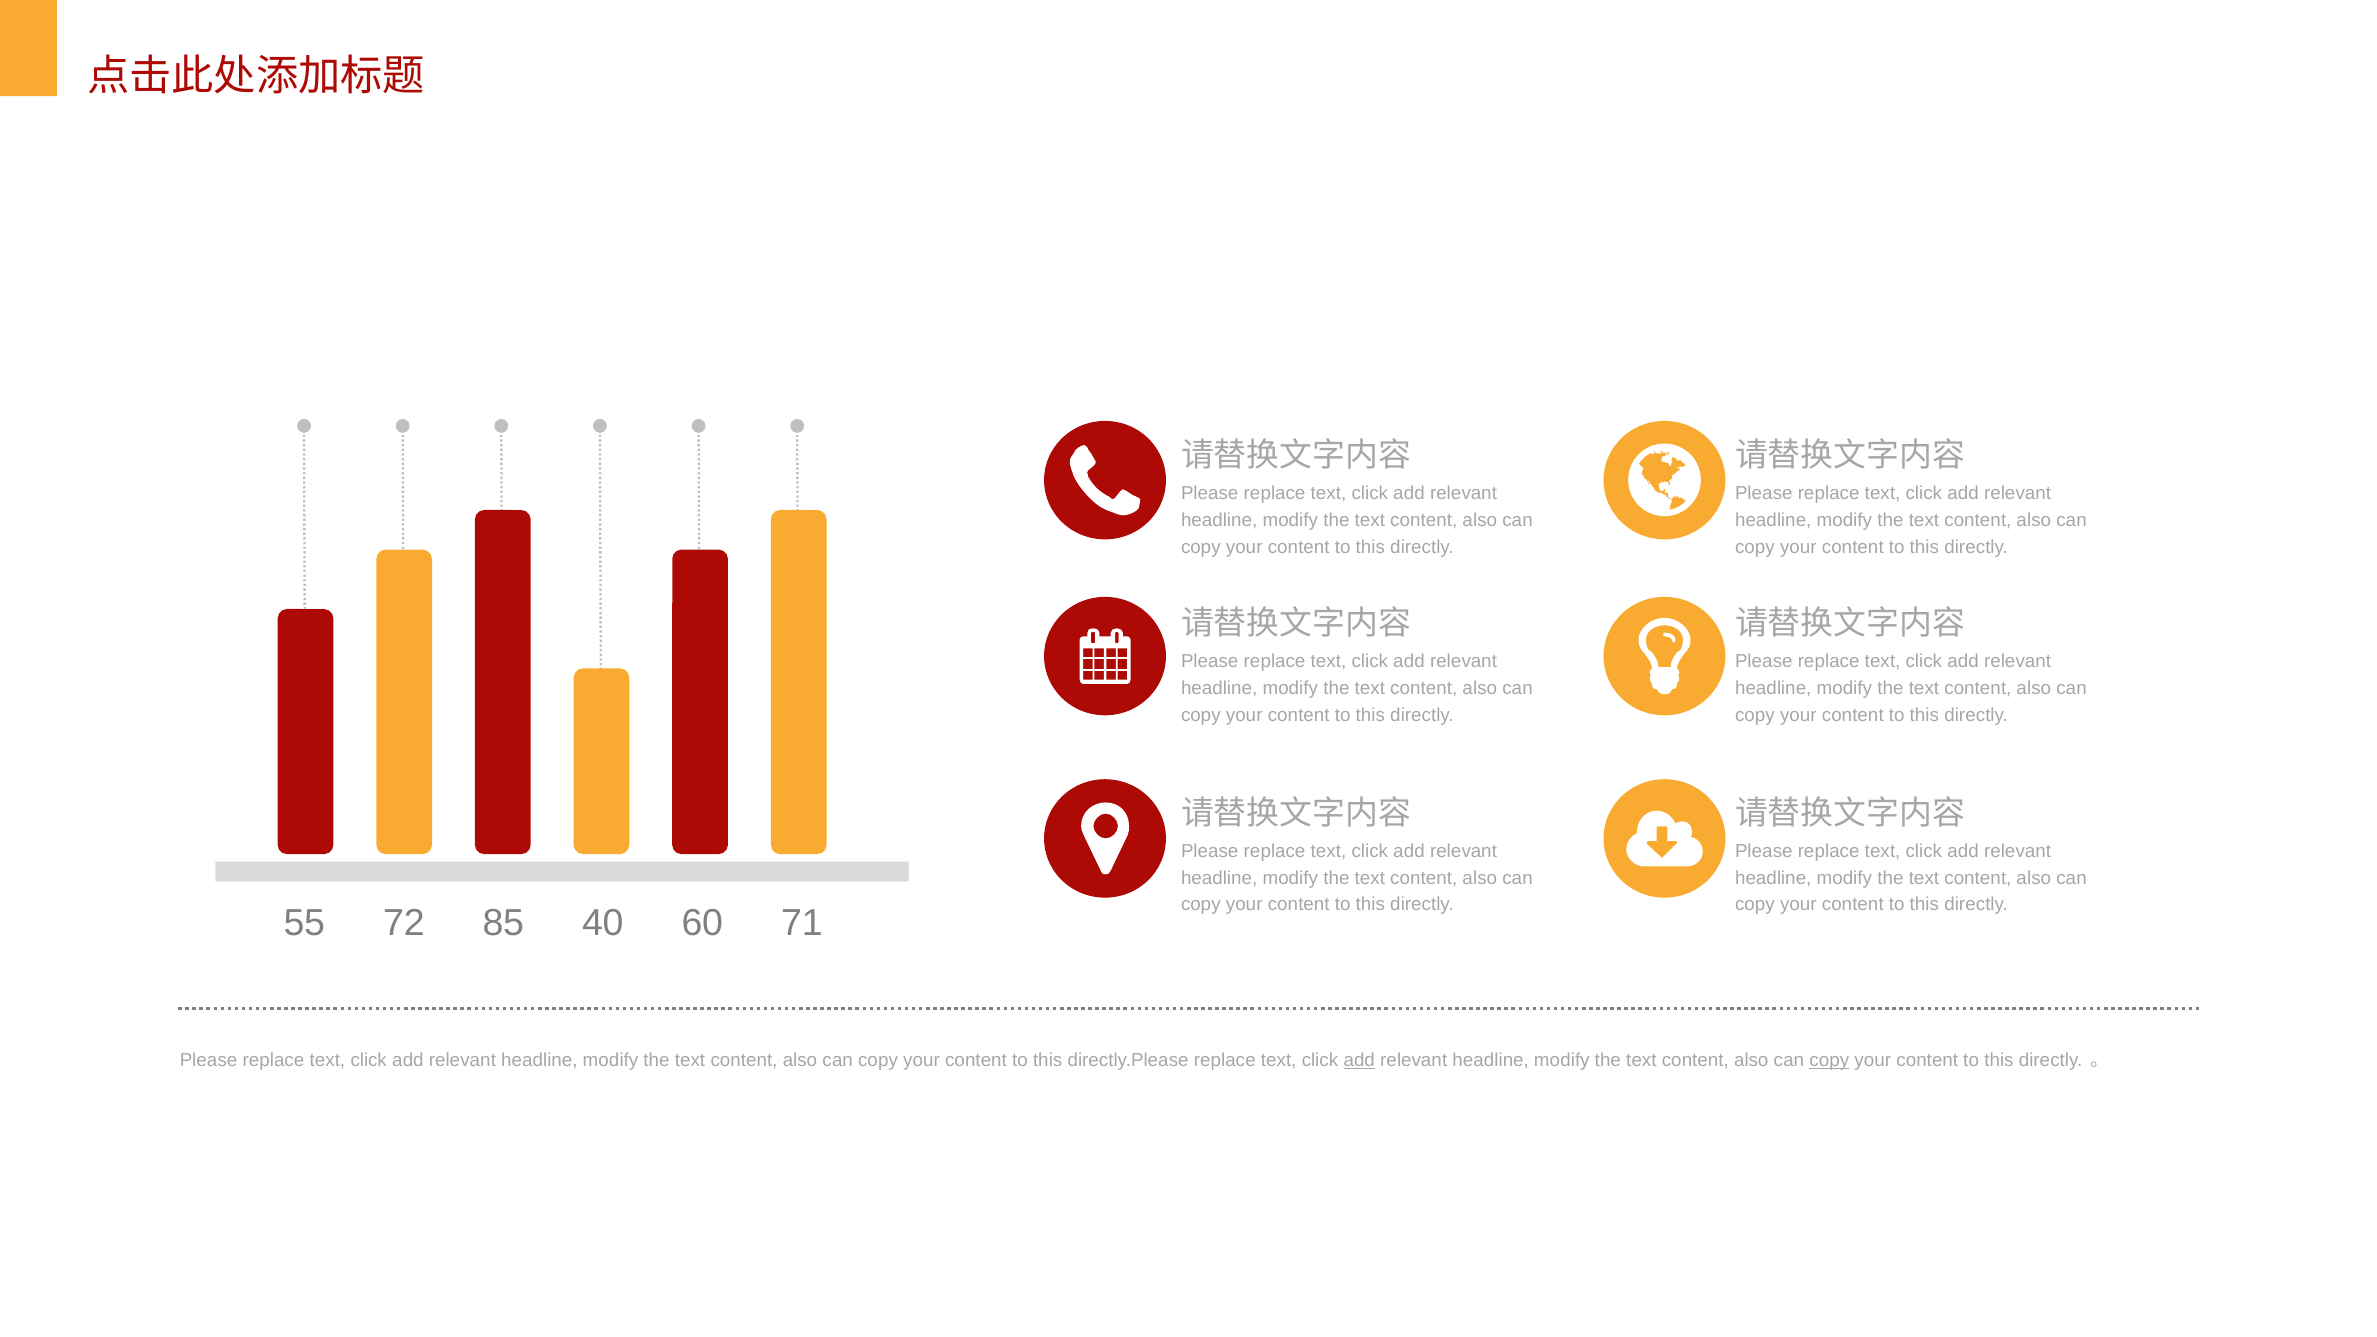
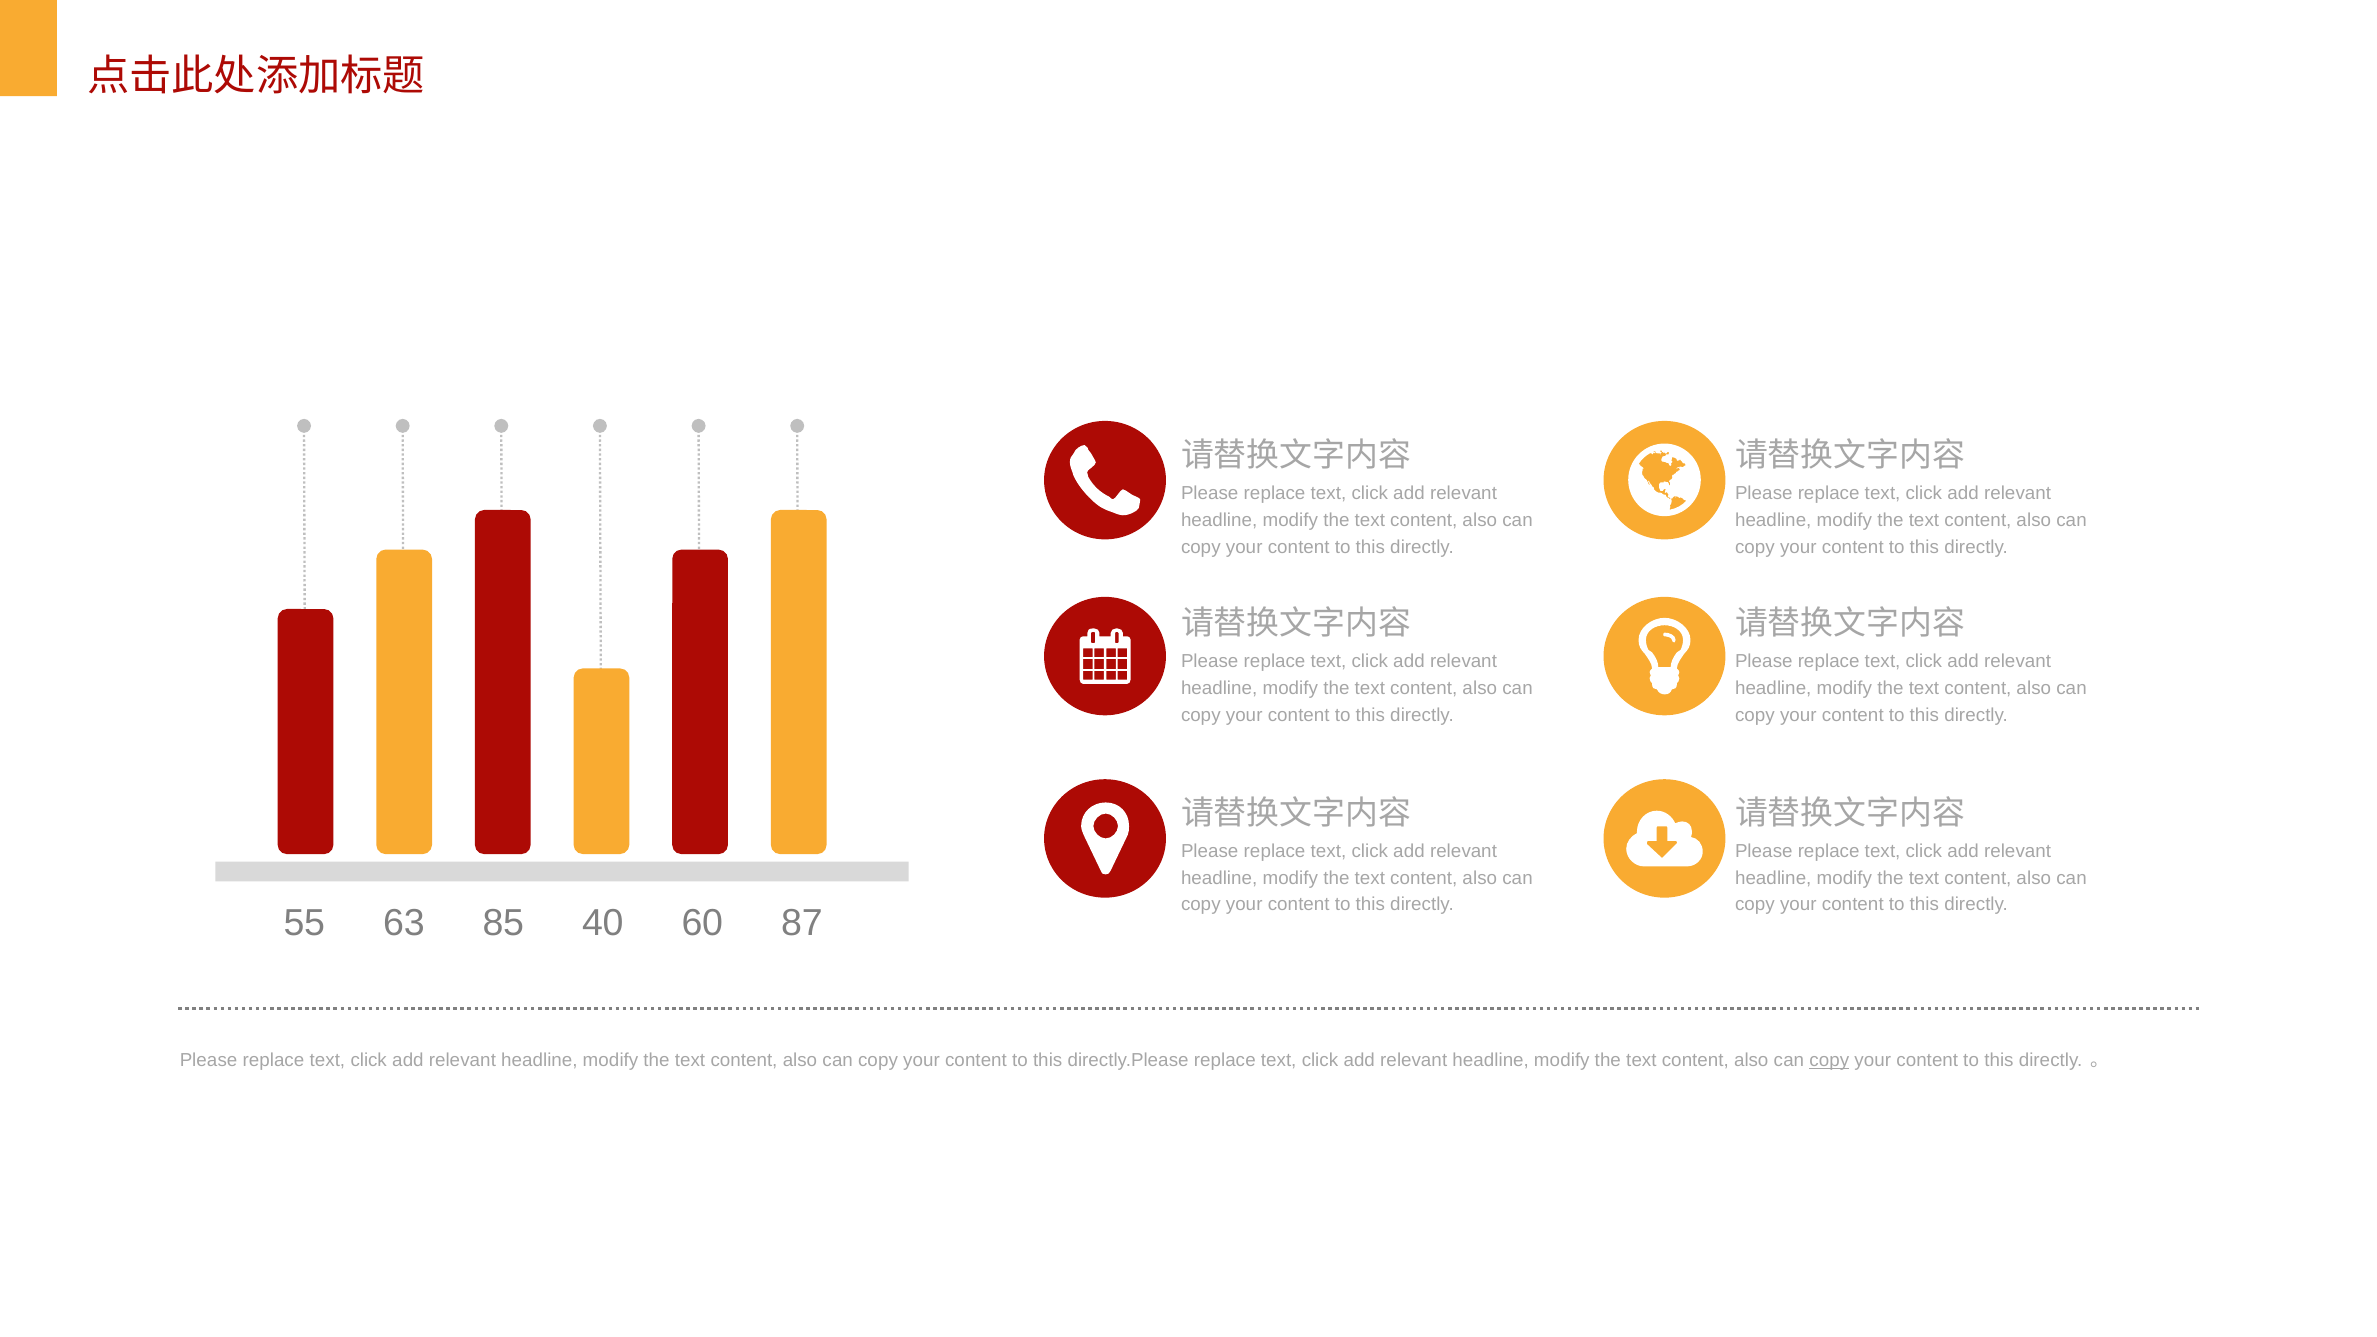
72: 72 -> 63
71: 71 -> 87
add at (1359, 1060) underline: present -> none
